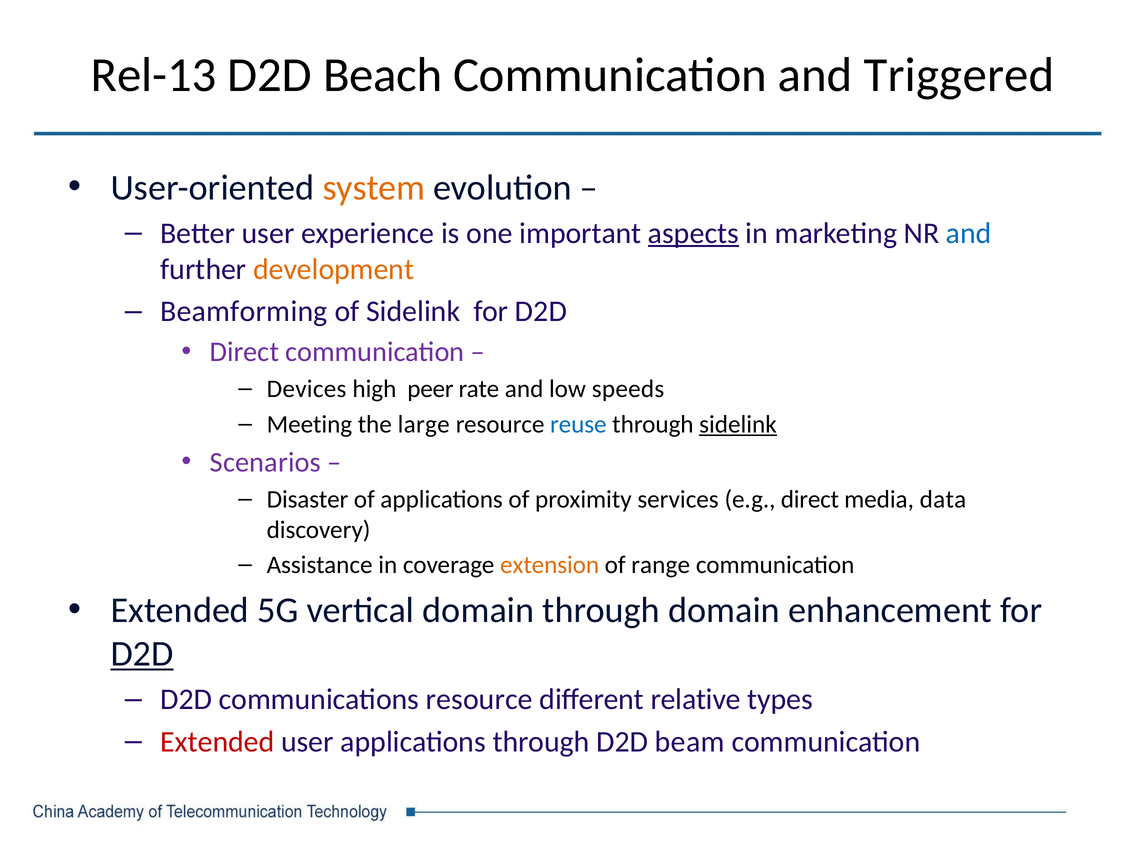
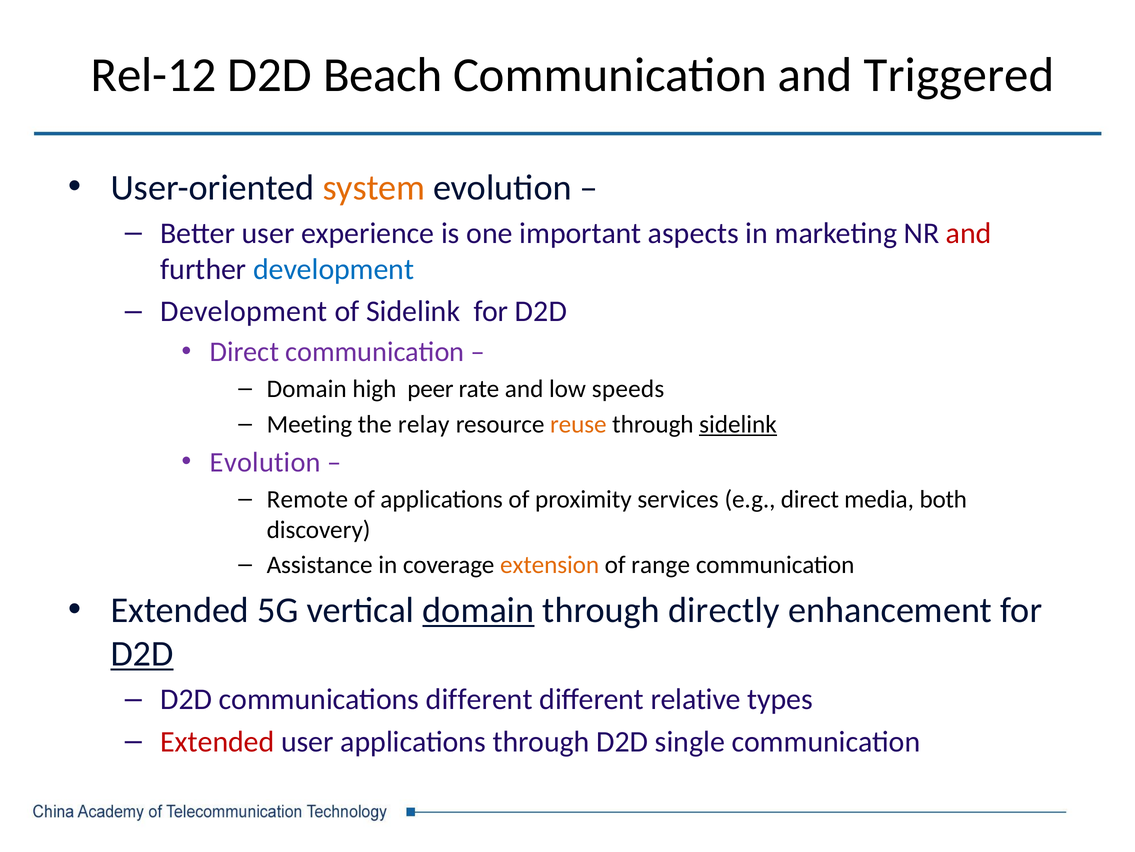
Rel-13: Rel-13 -> Rel-12
aspects underline: present -> none
and at (969, 233) colour: blue -> red
development at (334, 269) colour: orange -> blue
Beamforming at (244, 311): Beamforming -> Development
Devices at (307, 389): Devices -> Domain
large: large -> relay
reuse colour: blue -> orange
Scenarios at (265, 462): Scenarios -> Evolution
Disaster: Disaster -> Remote
data: data -> both
domain at (478, 610) underline: none -> present
through domain: domain -> directly
communications resource: resource -> different
beam: beam -> single
